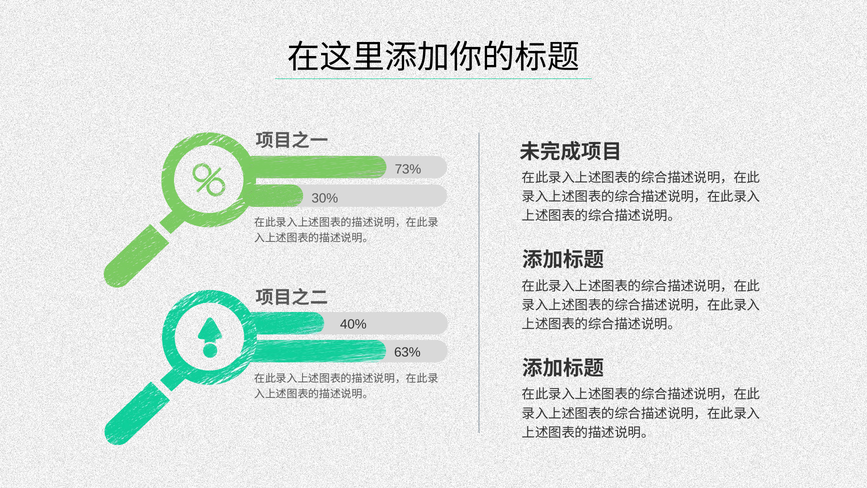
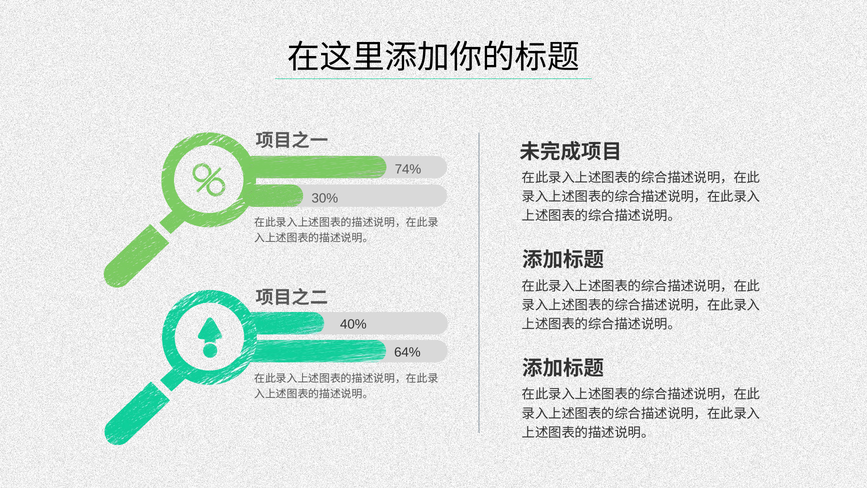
73%: 73% -> 74%
63%: 63% -> 64%
